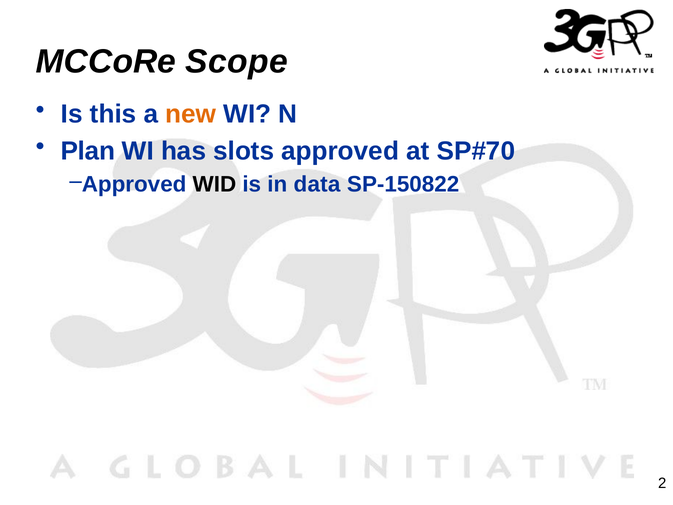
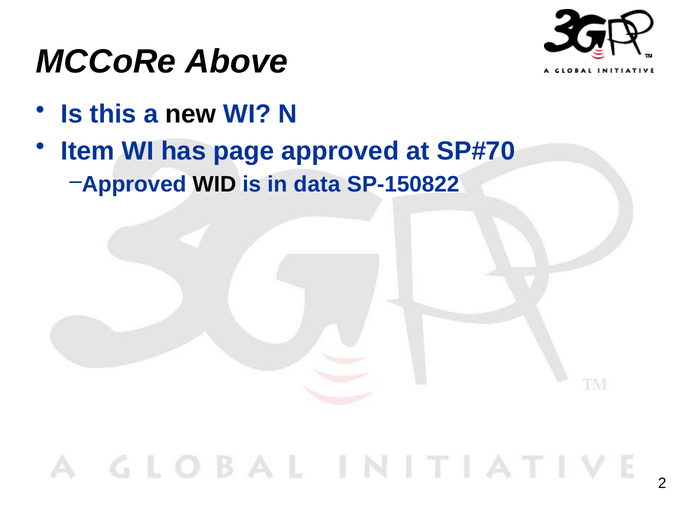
Scope: Scope -> Above
new colour: orange -> black
Plan: Plan -> Item
slots: slots -> page
